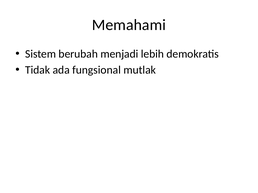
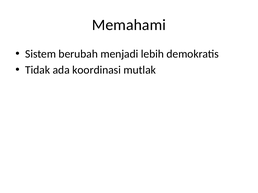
fungsional: fungsional -> koordinasi
